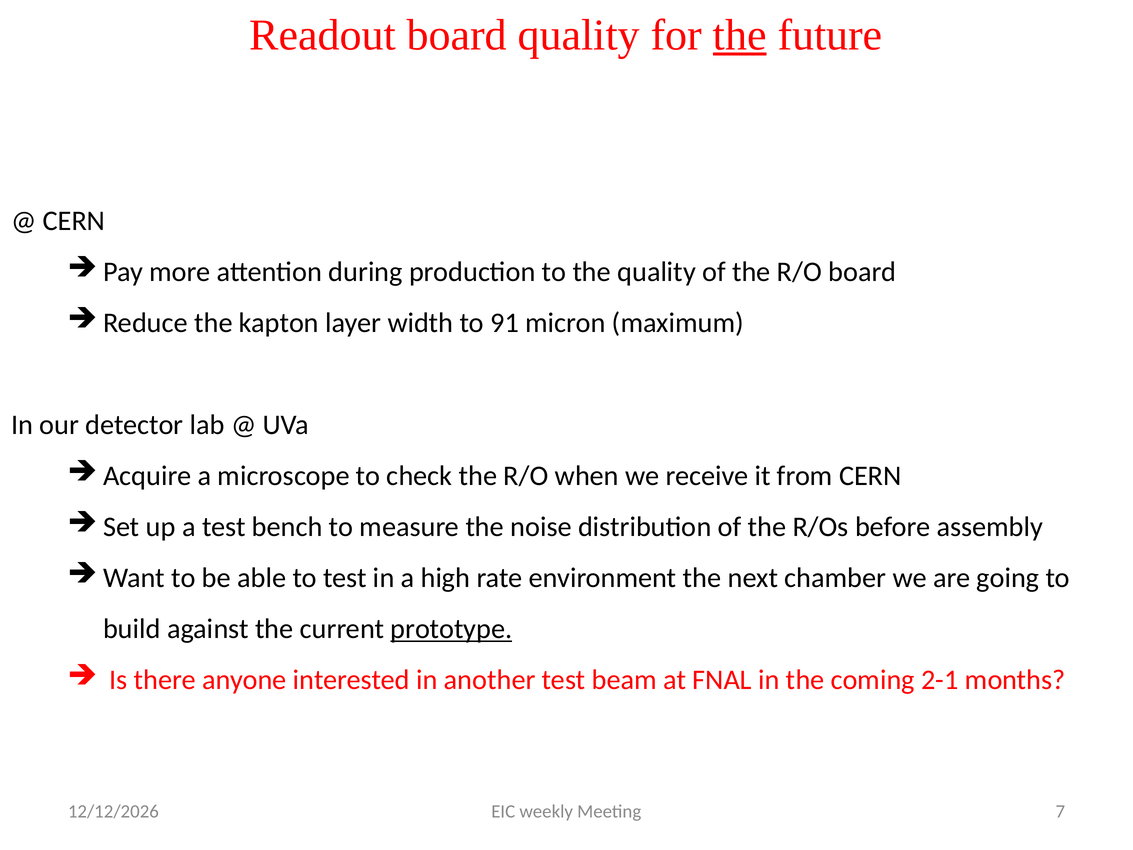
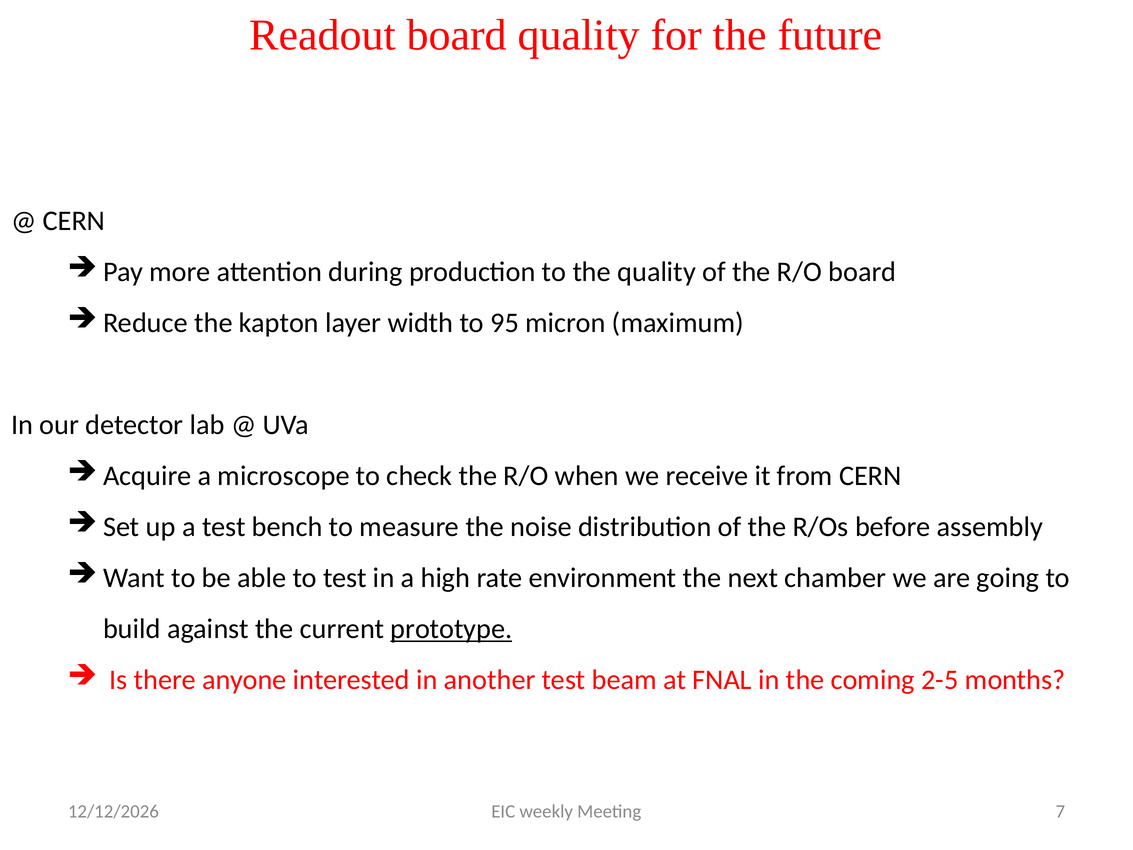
the at (740, 35) underline: present -> none
91: 91 -> 95
2-1: 2-1 -> 2-5
